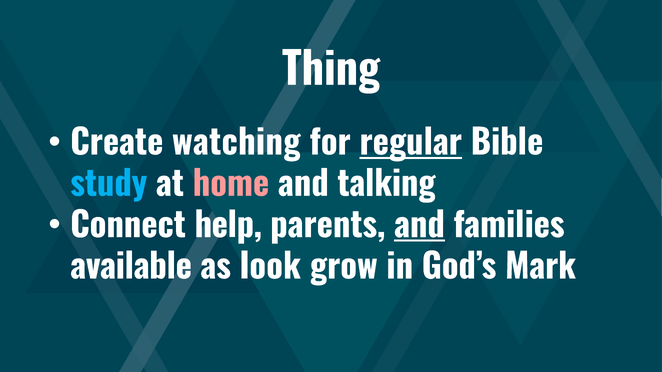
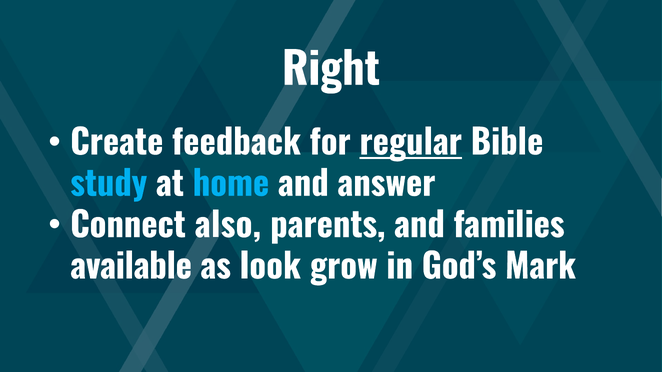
Thing: Thing -> Right
watching: watching -> feedback
home colour: pink -> light blue
talking: talking -> answer
help: help -> also
and at (419, 226) underline: present -> none
